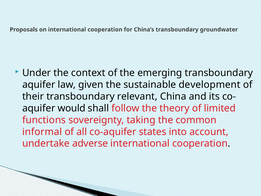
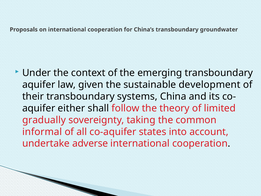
relevant: relevant -> systems
would: would -> either
functions: functions -> gradually
